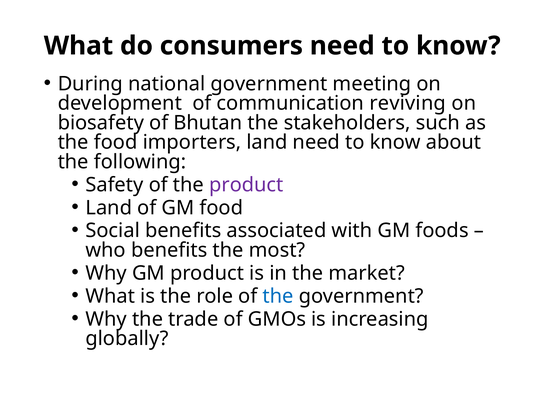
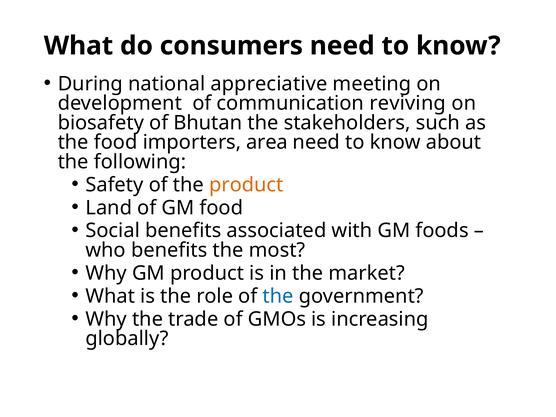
national government: government -> appreciative
importers land: land -> area
product at (246, 185) colour: purple -> orange
